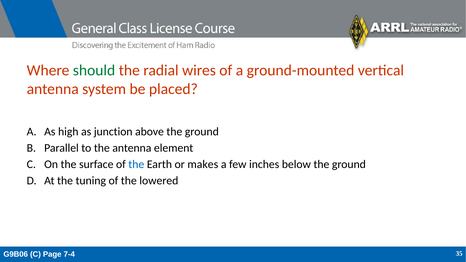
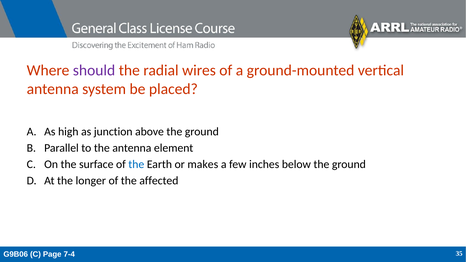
should colour: green -> purple
tuning: tuning -> longer
lowered: lowered -> affected
